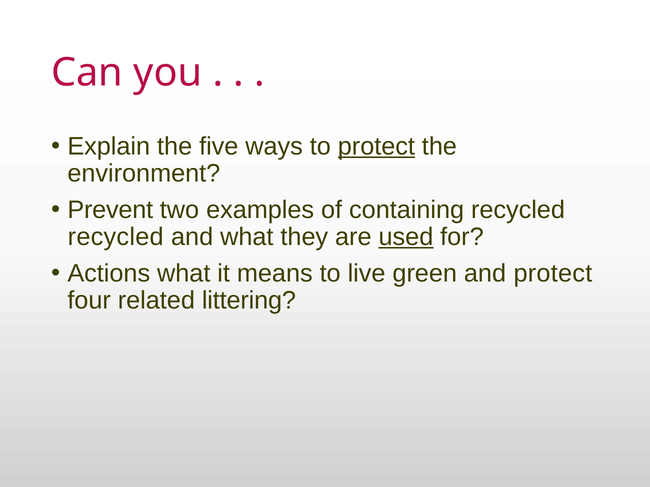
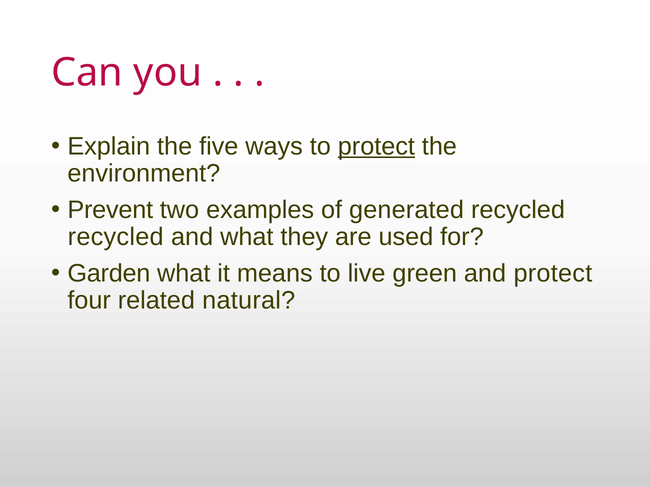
containing: containing -> generated
used underline: present -> none
Actions: Actions -> Garden
littering: littering -> natural
